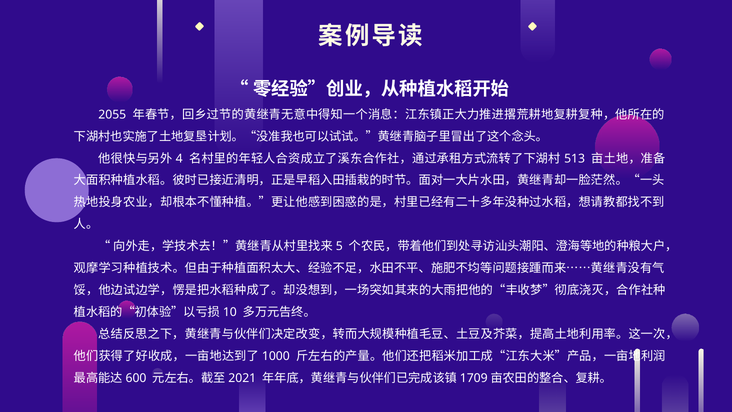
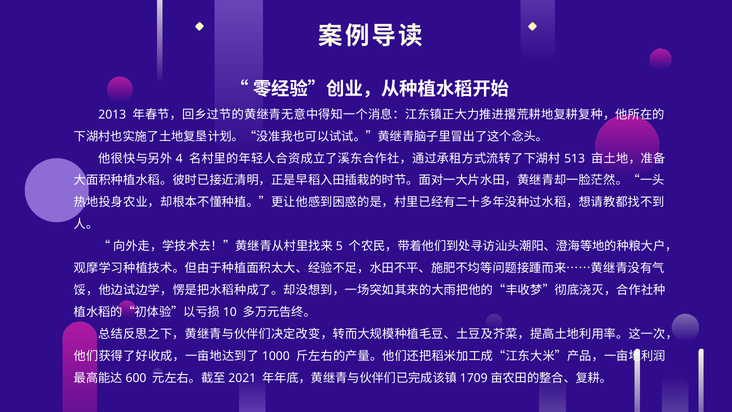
2055: 2055 -> 2013
